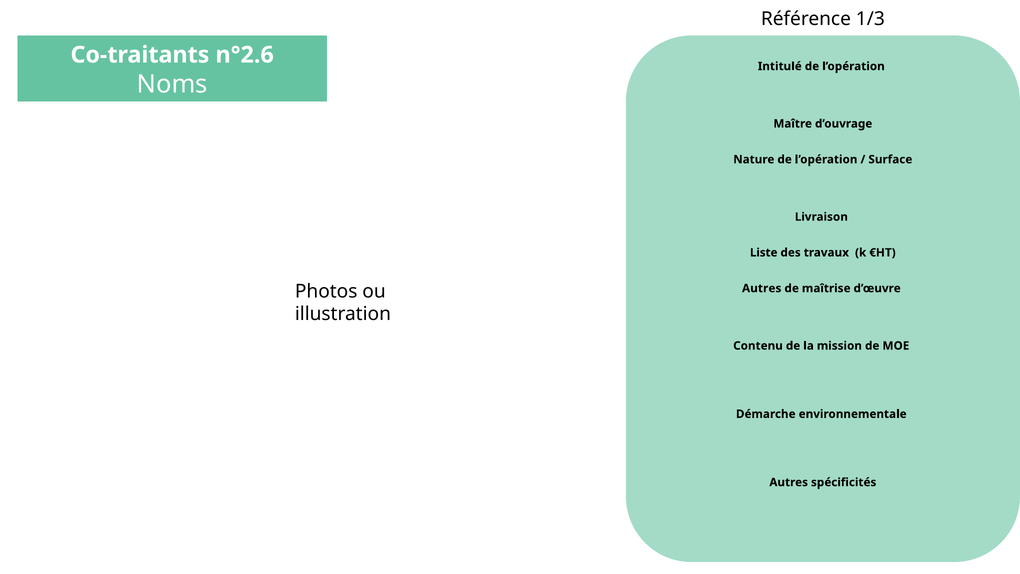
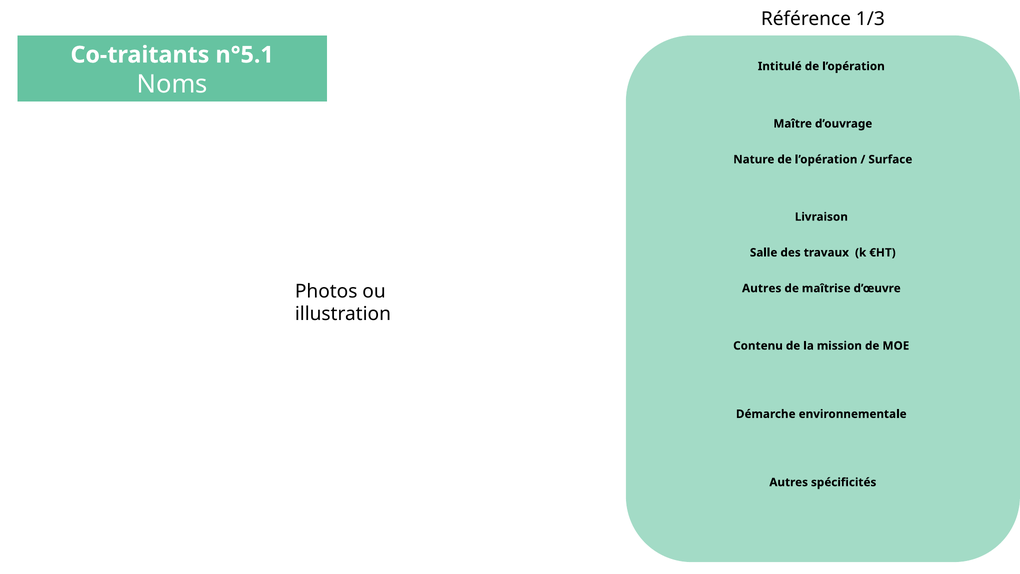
n°2.6: n°2.6 -> n°5.1
Liste: Liste -> Salle
